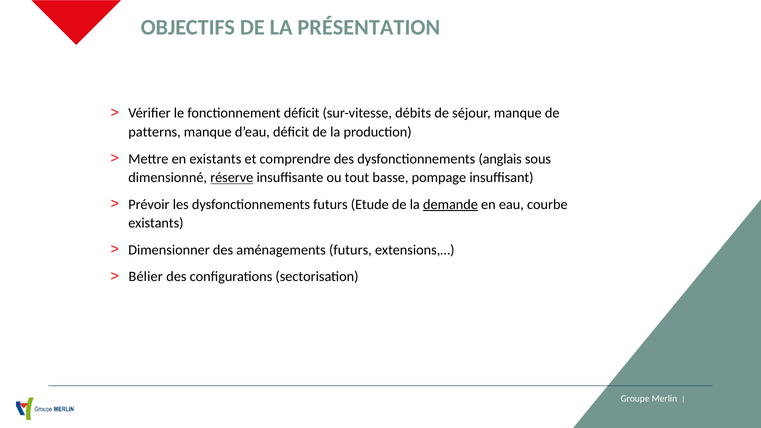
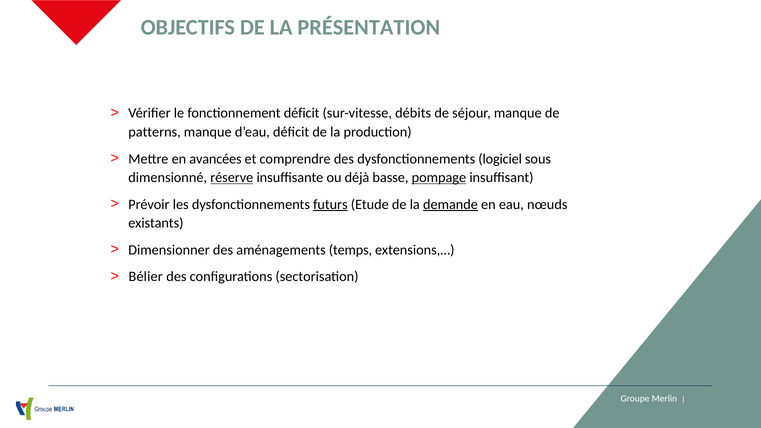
en existants: existants -> avancées
anglais: anglais -> logiciel
tout: tout -> déjà
pompage underline: none -> present
futurs at (330, 204) underline: none -> present
courbe: courbe -> nœuds
aménagements futurs: futurs -> temps
